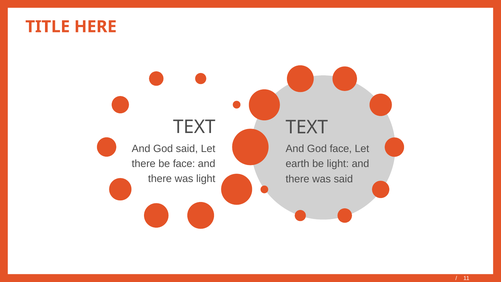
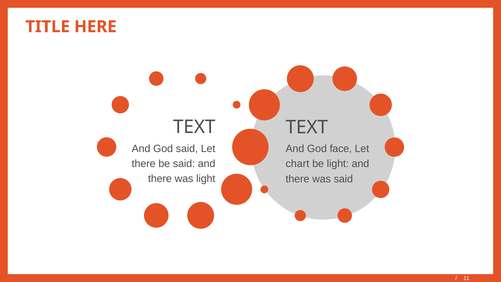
be face: face -> said
earth: earth -> chart
